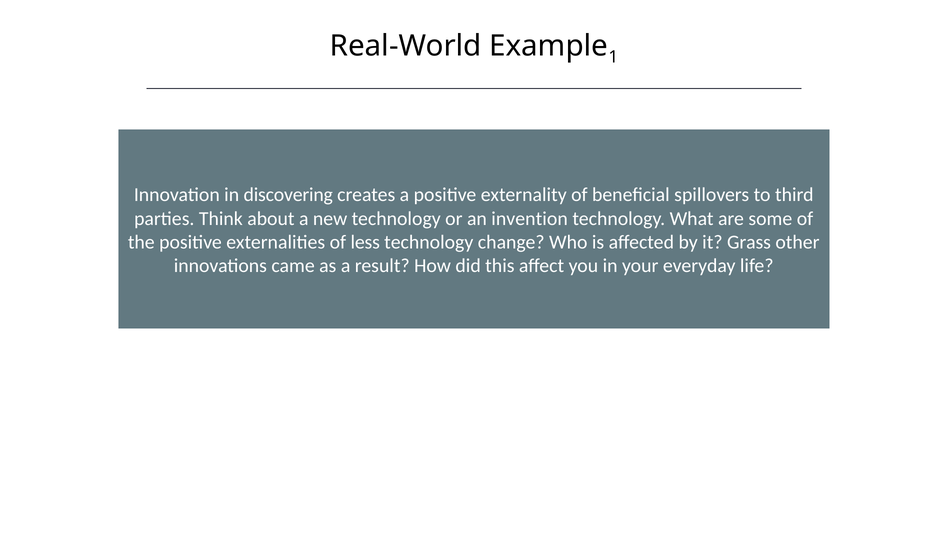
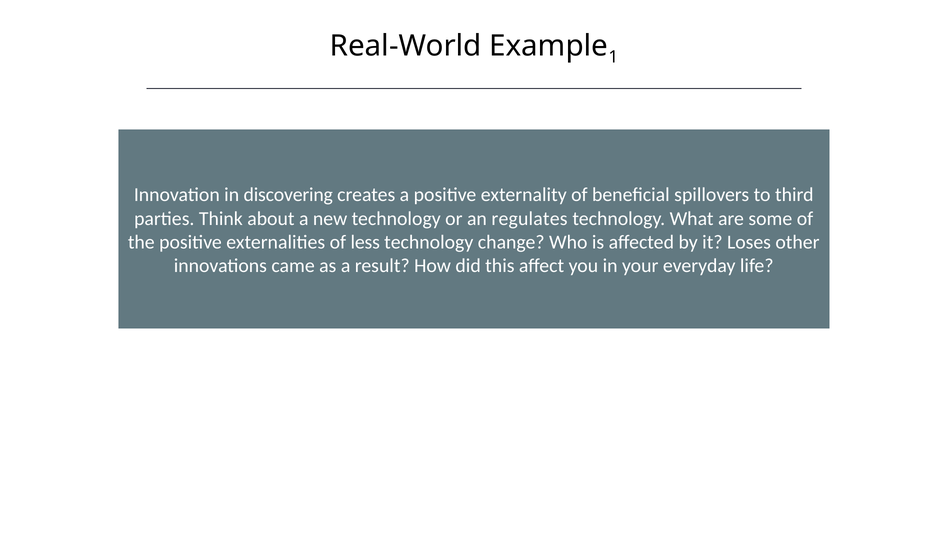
invention: invention -> regulates
Grass: Grass -> Loses
